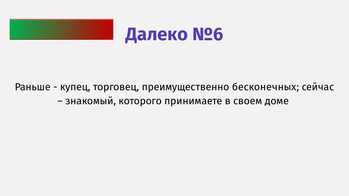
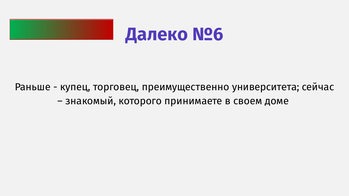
бесконечных: бесконечных -> университета
